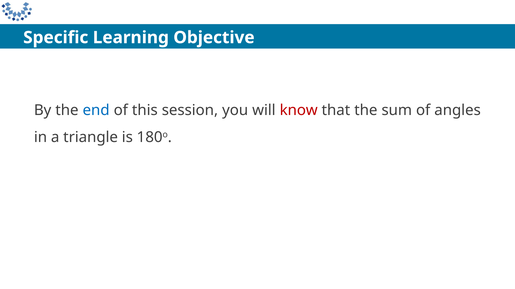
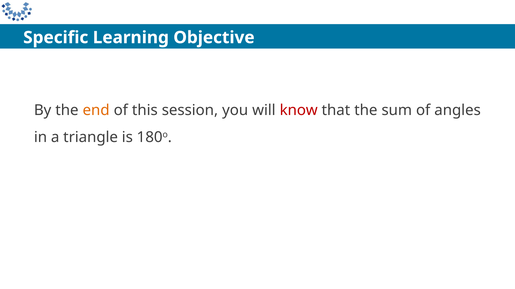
end colour: blue -> orange
